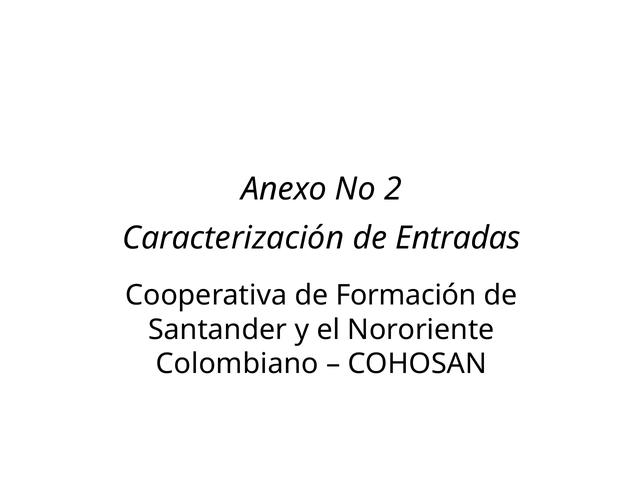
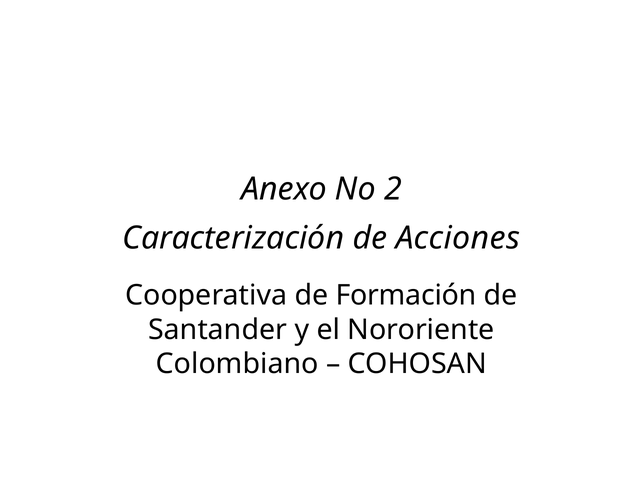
Entradas: Entradas -> Acciones
